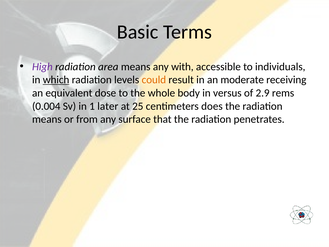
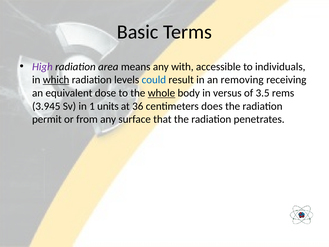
could colour: orange -> blue
moderate: moderate -> removing
whole underline: none -> present
2.9: 2.9 -> 3.5
0.004: 0.004 -> 3.945
later: later -> units
25: 25 -> 36
means at (47, 119): means -> permit
